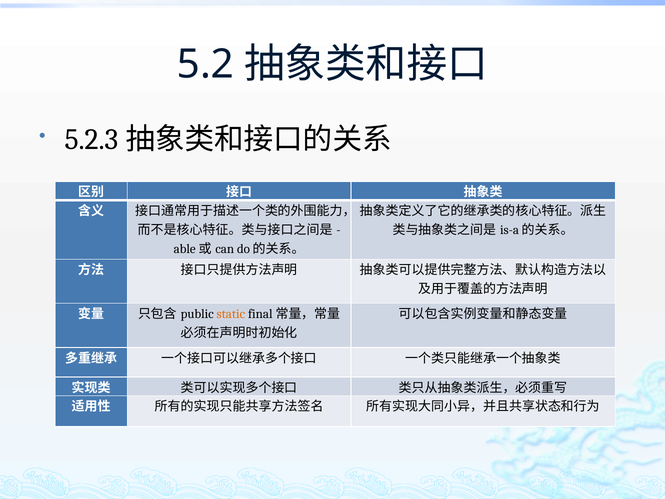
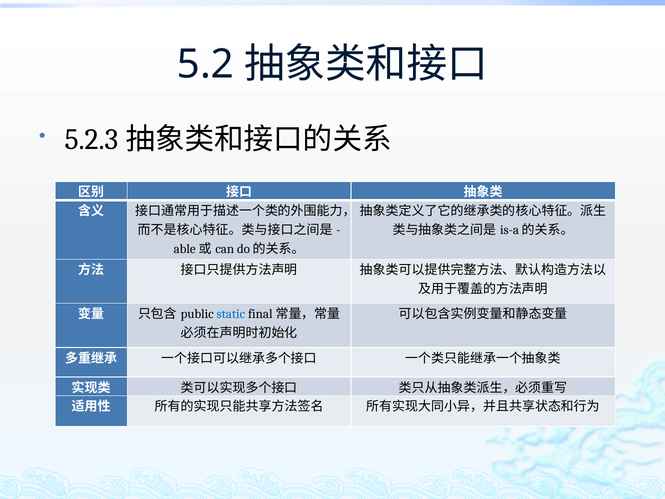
static colour: orange -> blue
